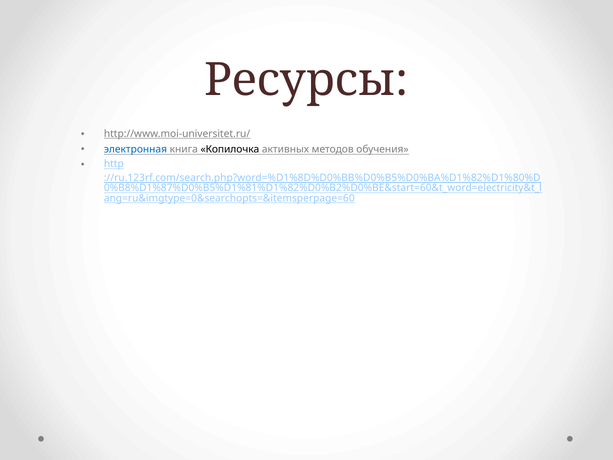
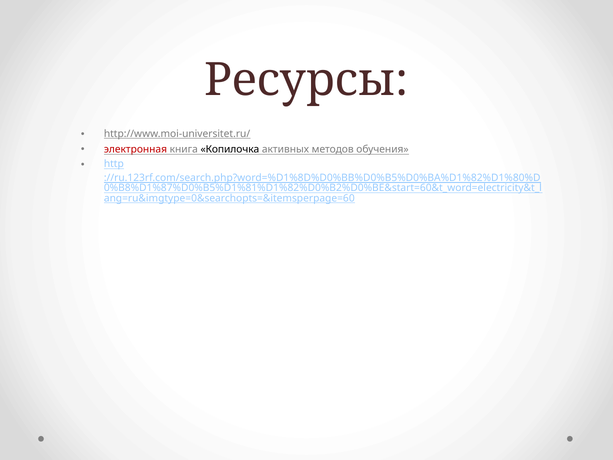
электронная colour: blue -> red
